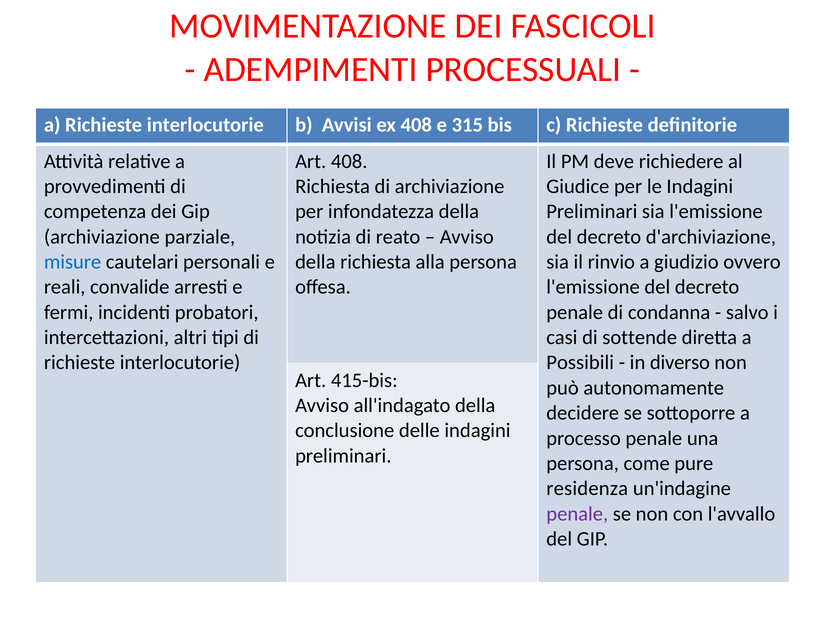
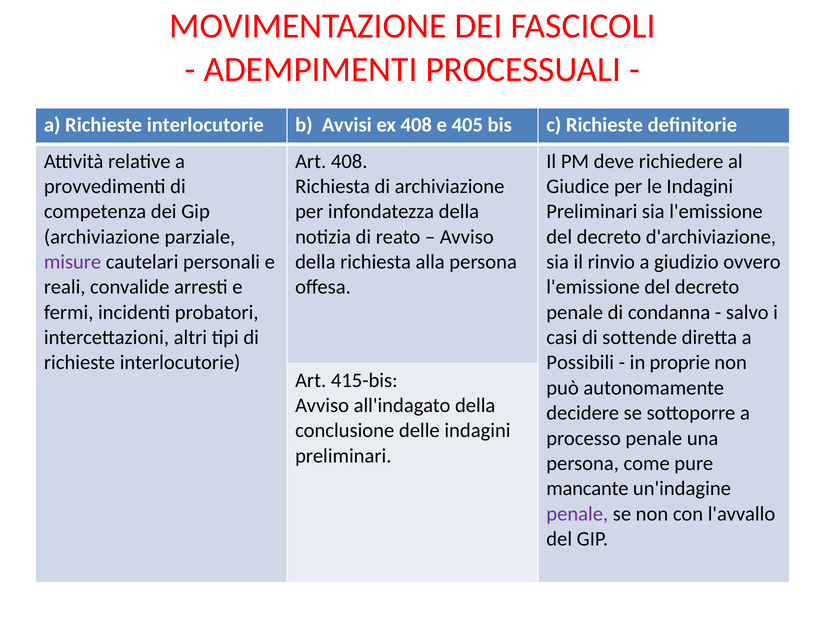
315: 315 -> 405
misure colour: blue -> purple
diverso: diverso -> proprie
residenza: residenza -> mancante
